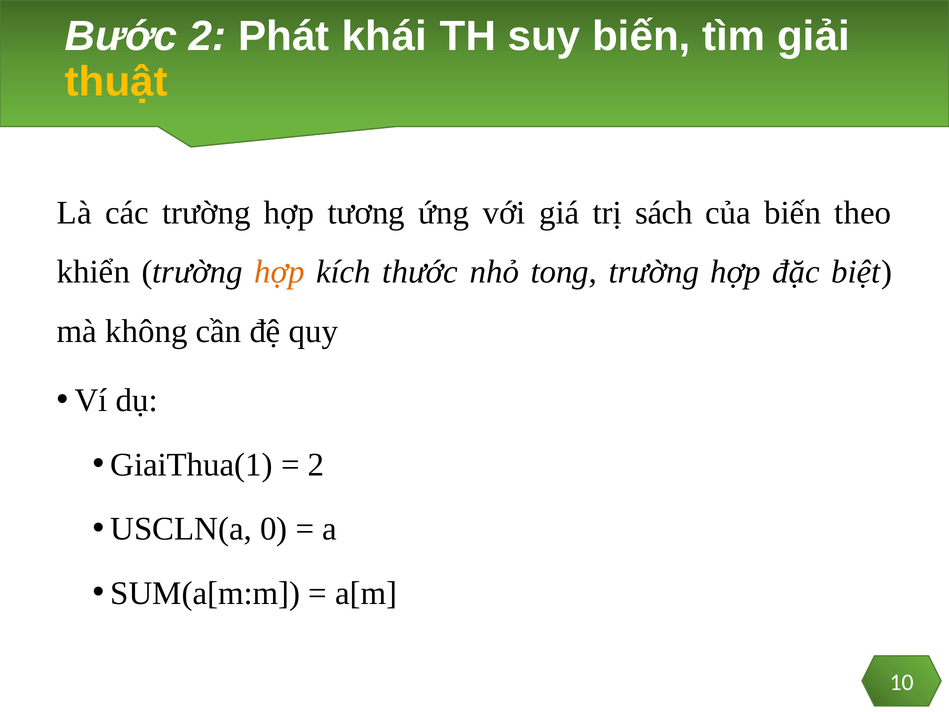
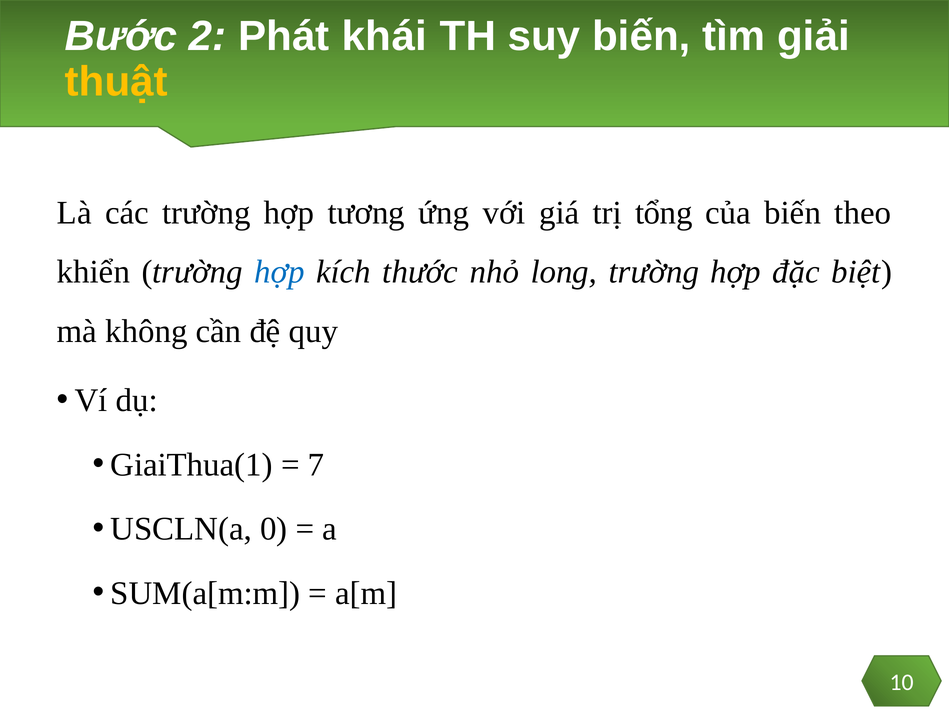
sách: sách -> tổng
hợp at (280, 272) colour: orange -> blue
tong: tong -> long
2 at (316, 465): 2 -> 7
